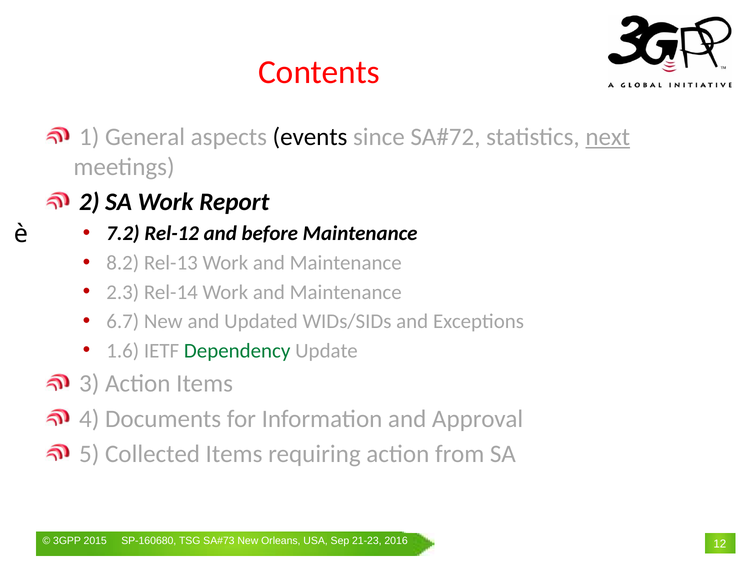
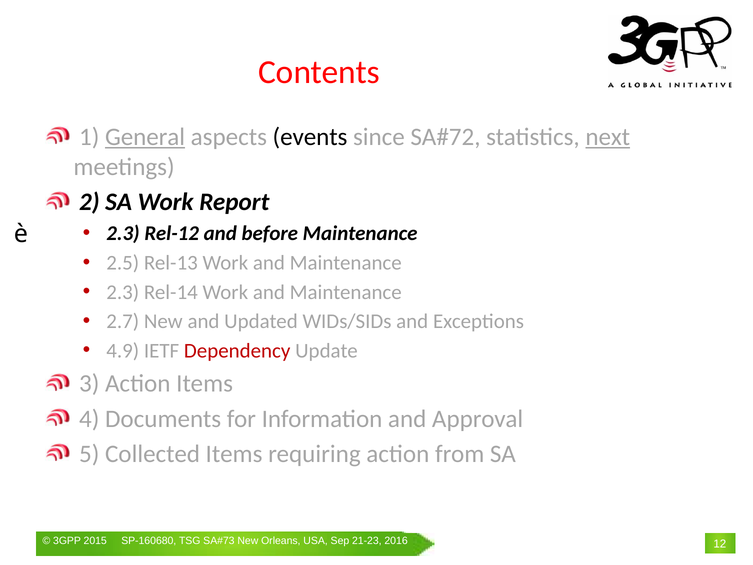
General underline: none -> present
7.2 at (123, 233): 7.2 -> 2.3
8.2: 8.2 -> 2.5
6.7: 6.7 -> 2.7
1.6: 1.6 -> 4.9
Dependency colour: green -> red
